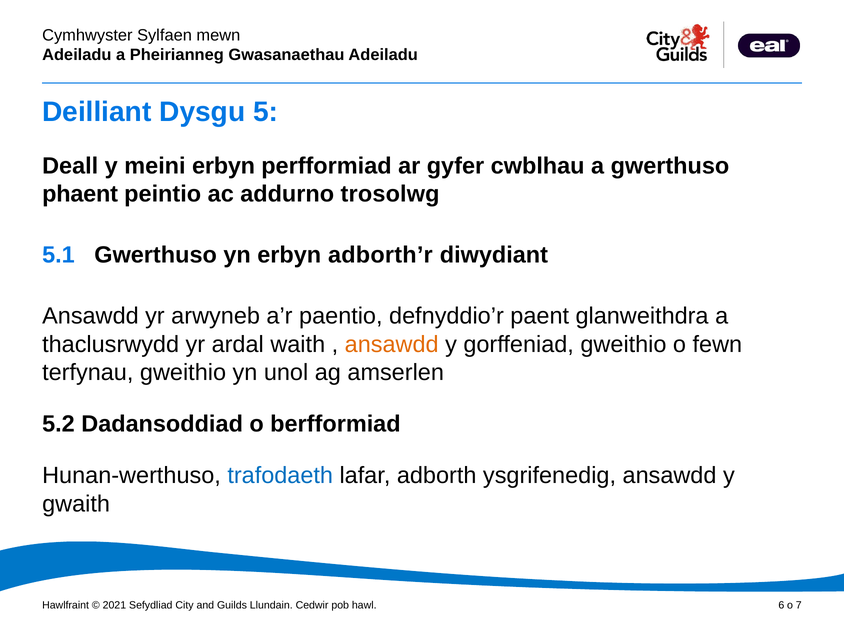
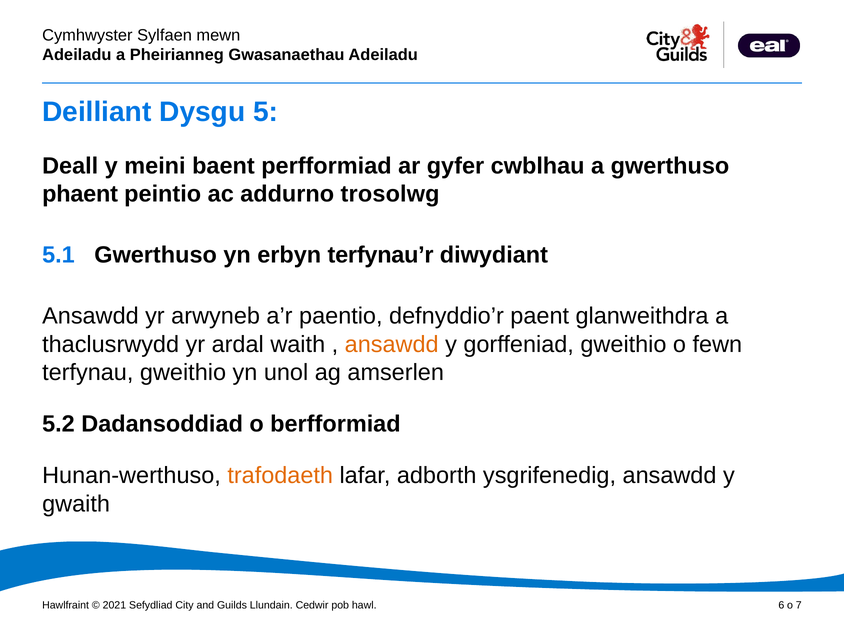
meini erbyn: erbyn -> baent
adborth’r: adborth’r -> terfynau’r
trafodaeth colour: blue -> orange
